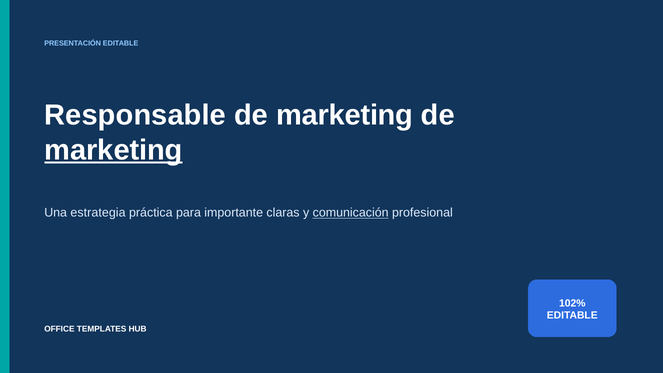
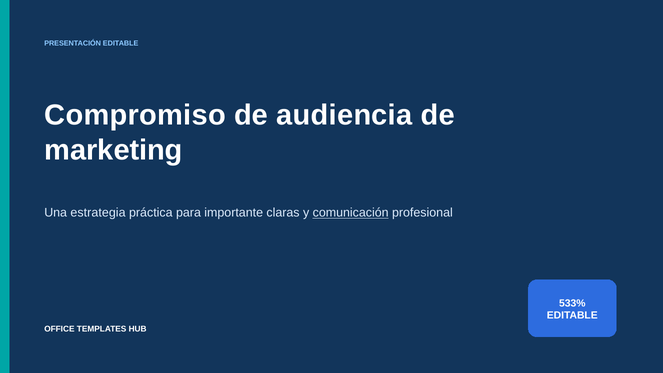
Responsable: Responsable -> Compromiso
marketing at (345, 115): marketing -> audiencia
marketing at (113, 150) underline: present -> none
102%: 102% -> 533%
